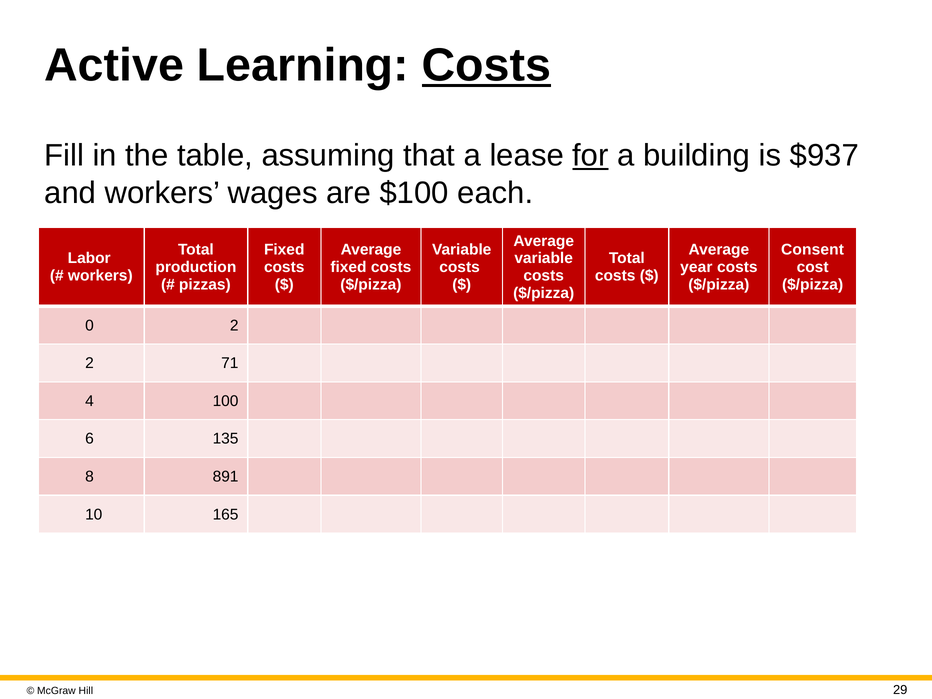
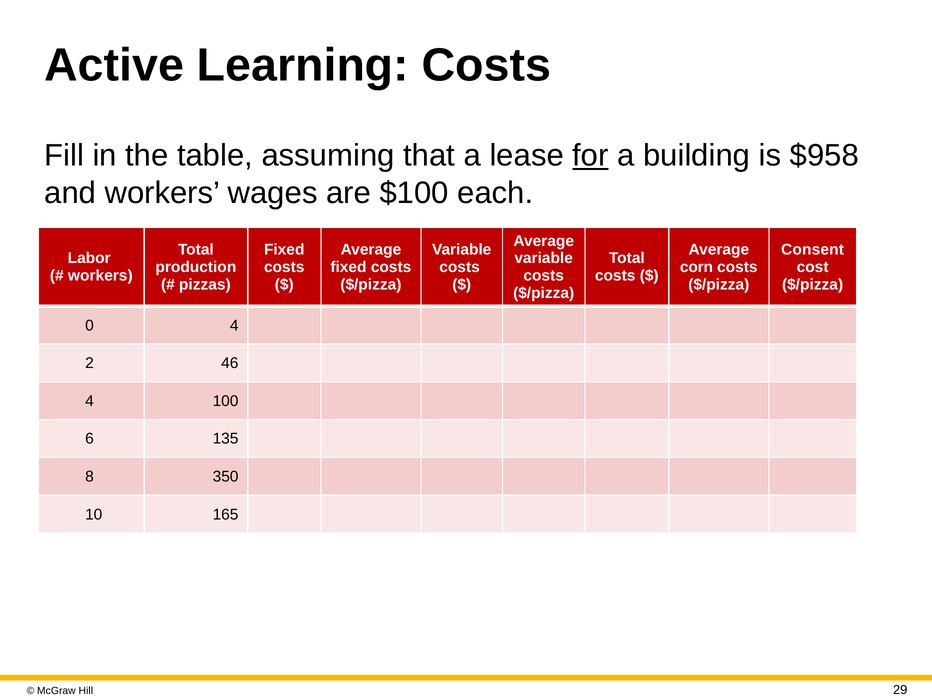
Costs at (487, 65) underline: present -> none
$937: $937 -> $958
year: year -> corn
0 2: 2 -> 4
71: 71 -> 46
891: 891 -> 350
